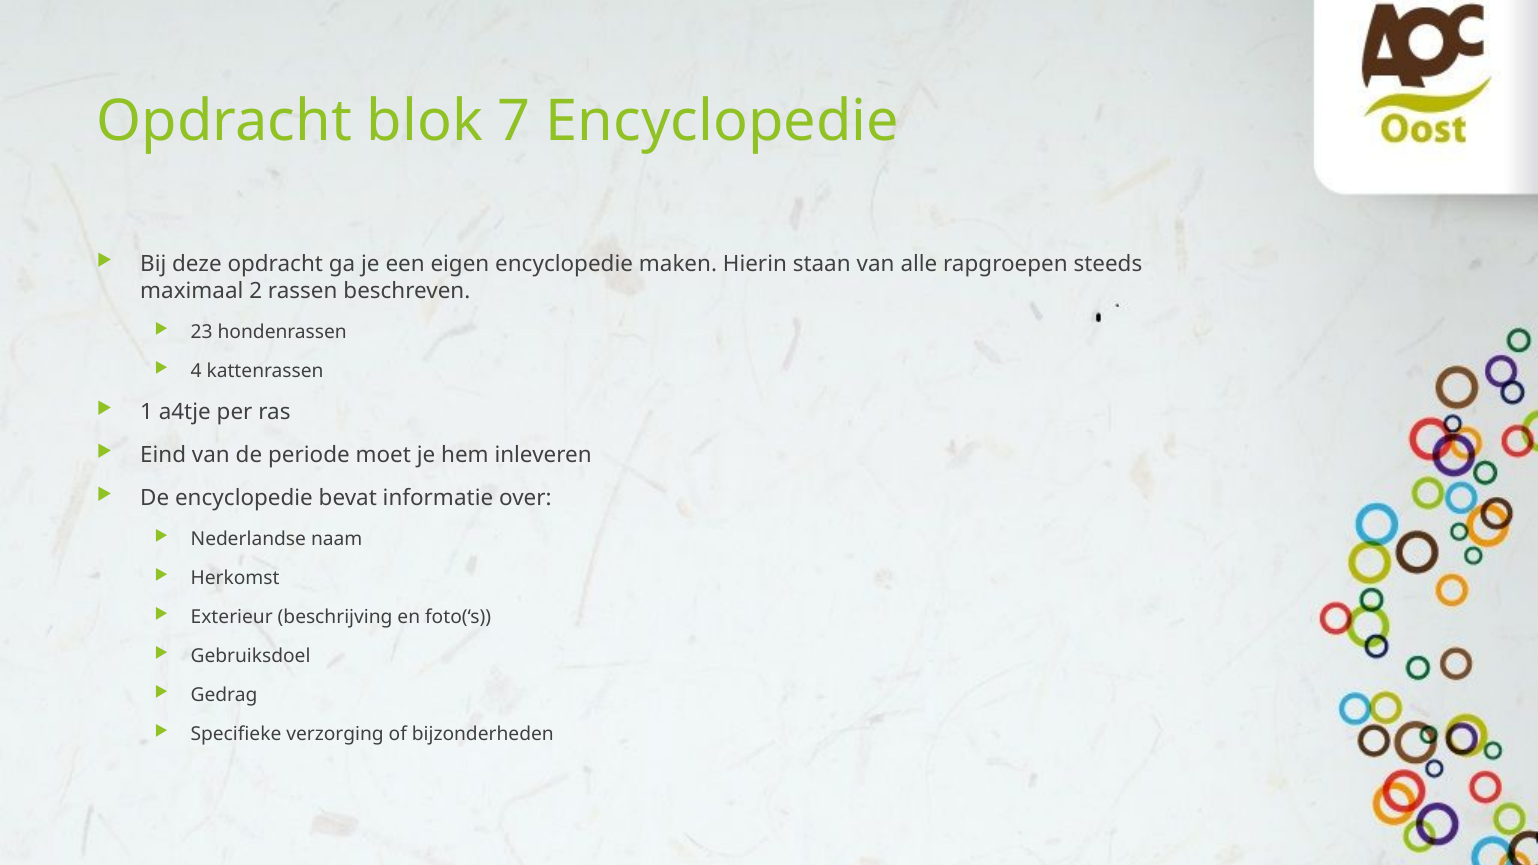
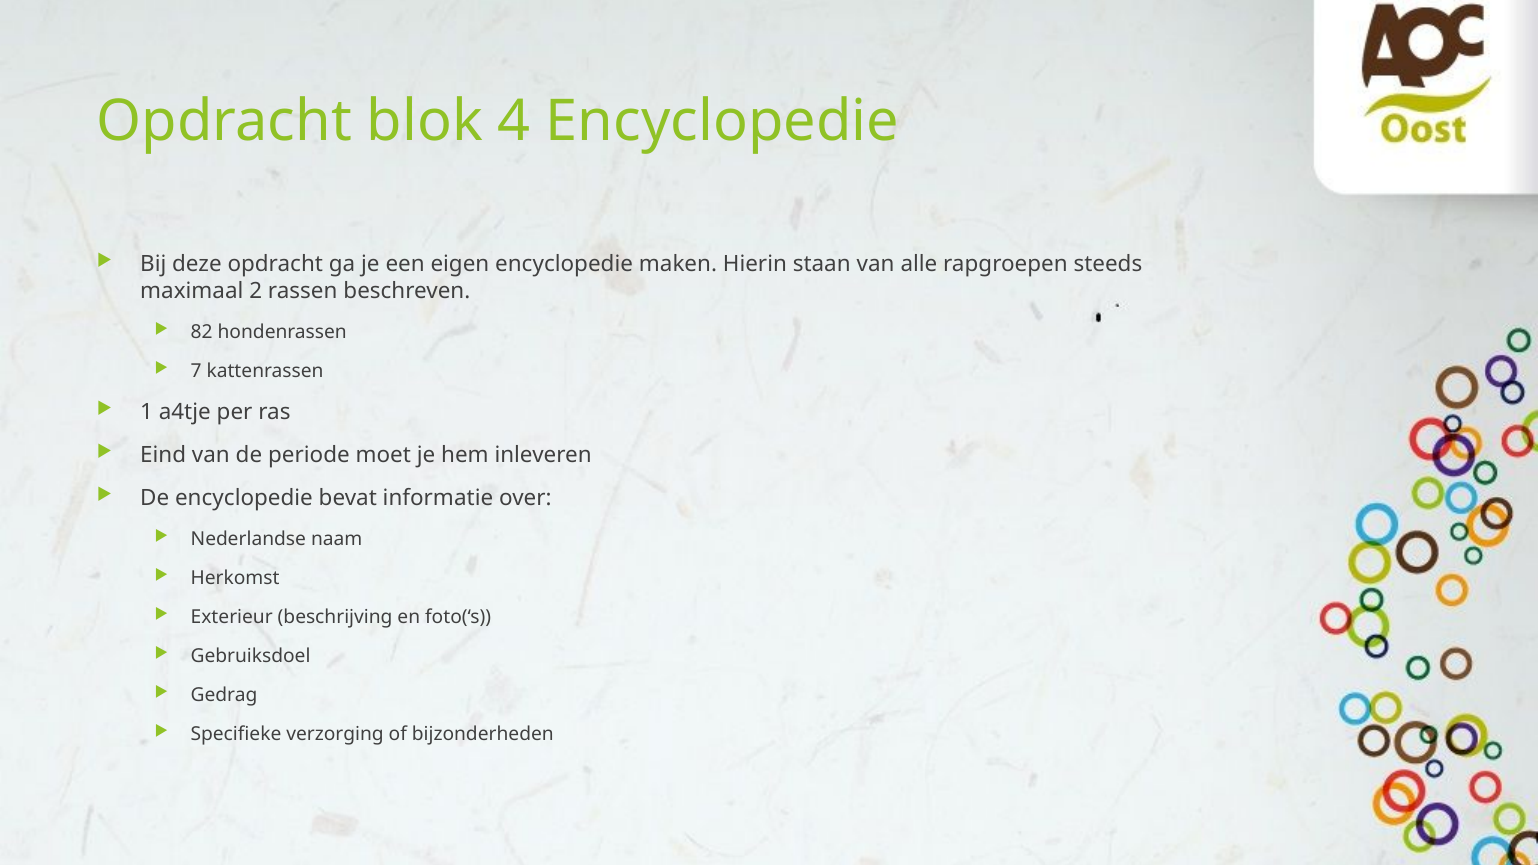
7: 7 -> 4
23: 23 -> 82
4: 4 -> 7
